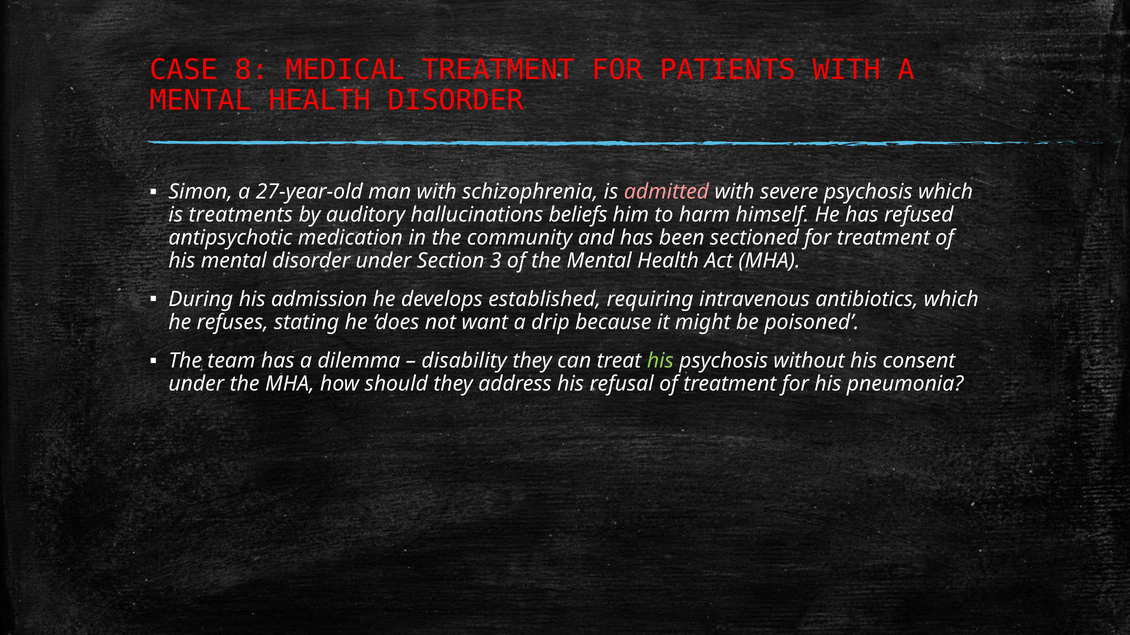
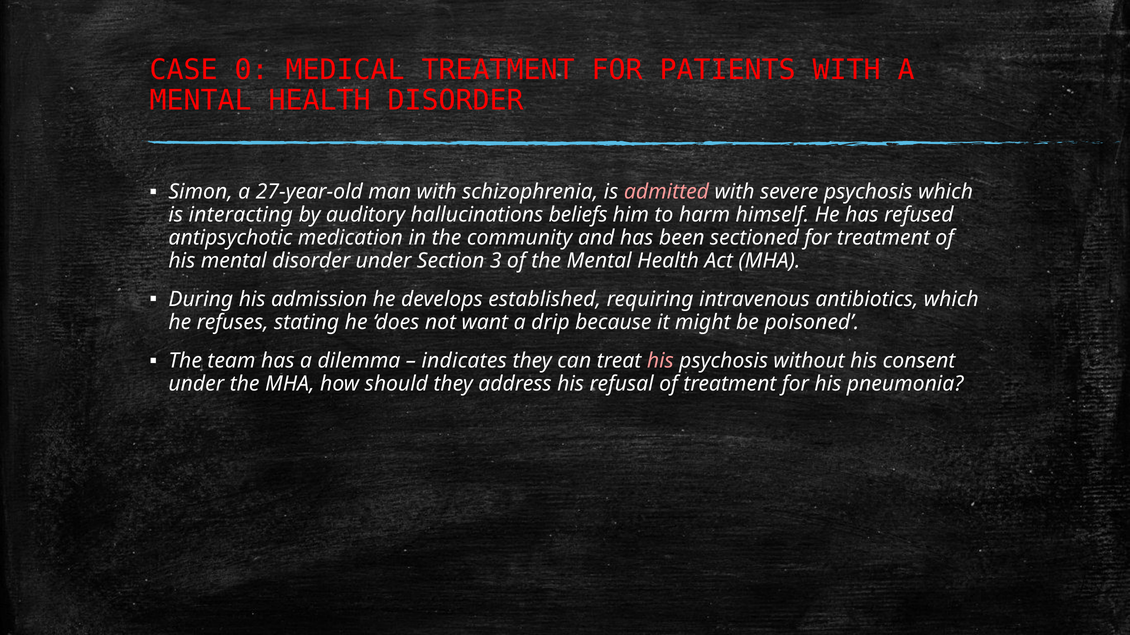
8: 8 -> 0
treatments: treatments -> interacting
disability: disability -> indicates
his at (660, 361) colour: light green -> pink
